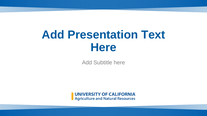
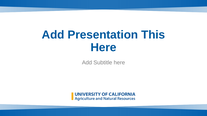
Text: Text -> This
